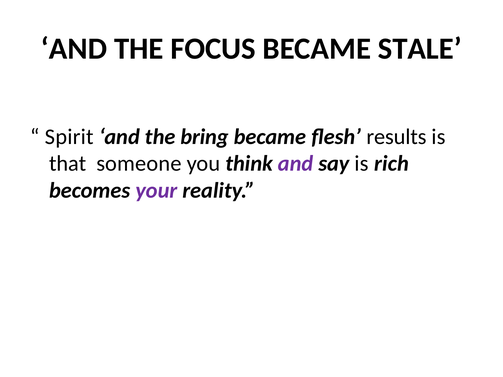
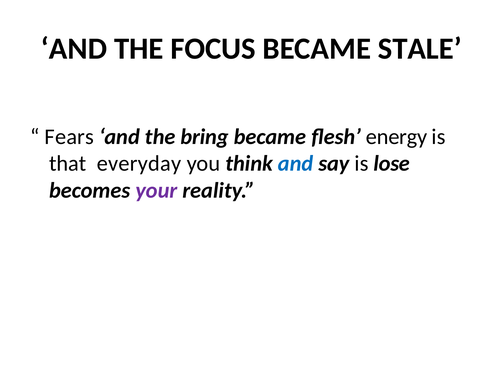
Spirit: Spirit -> Fears
results: results -> energy
someone: someone -> everyday
and at (296, 164) colour: purple -> blue
rich: rich -> lose
